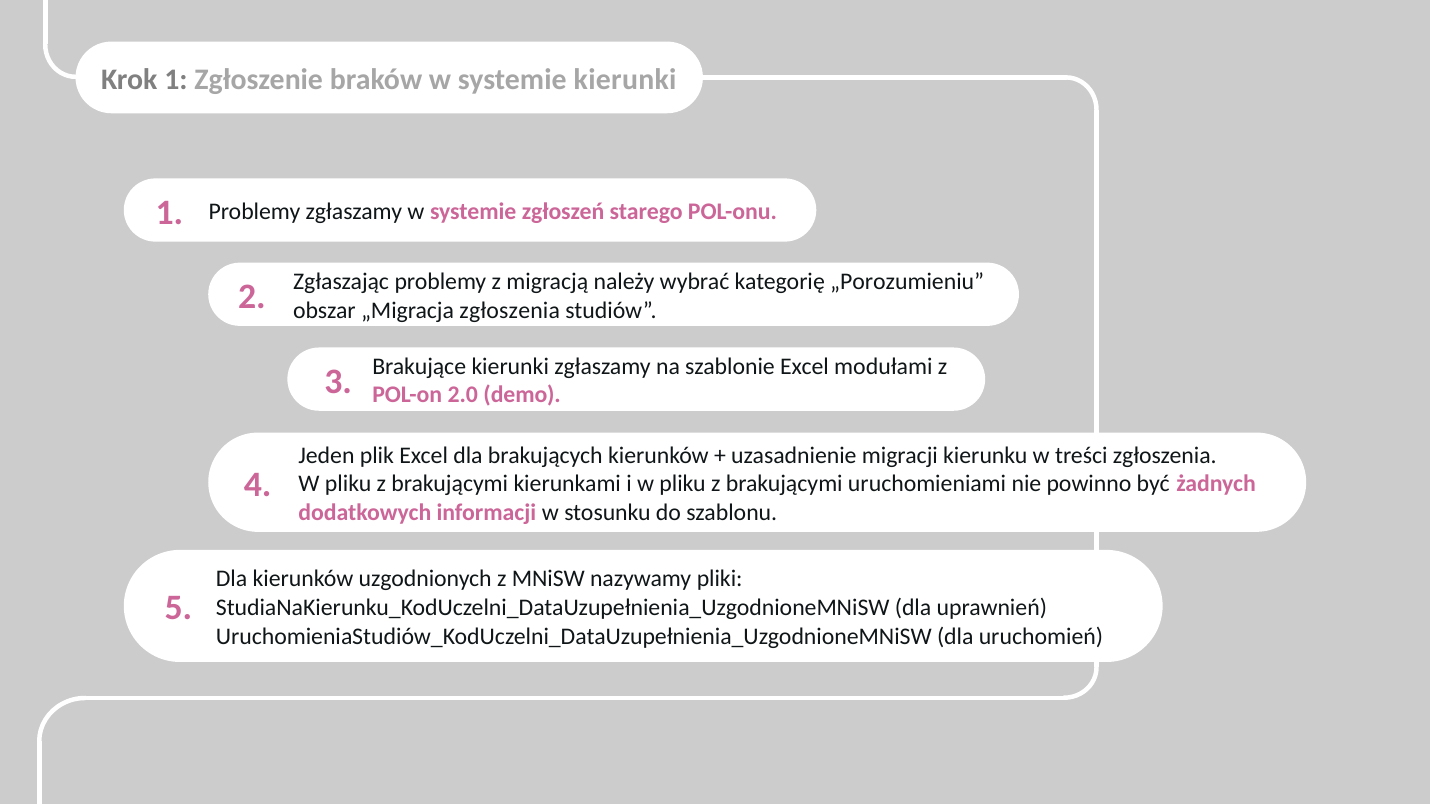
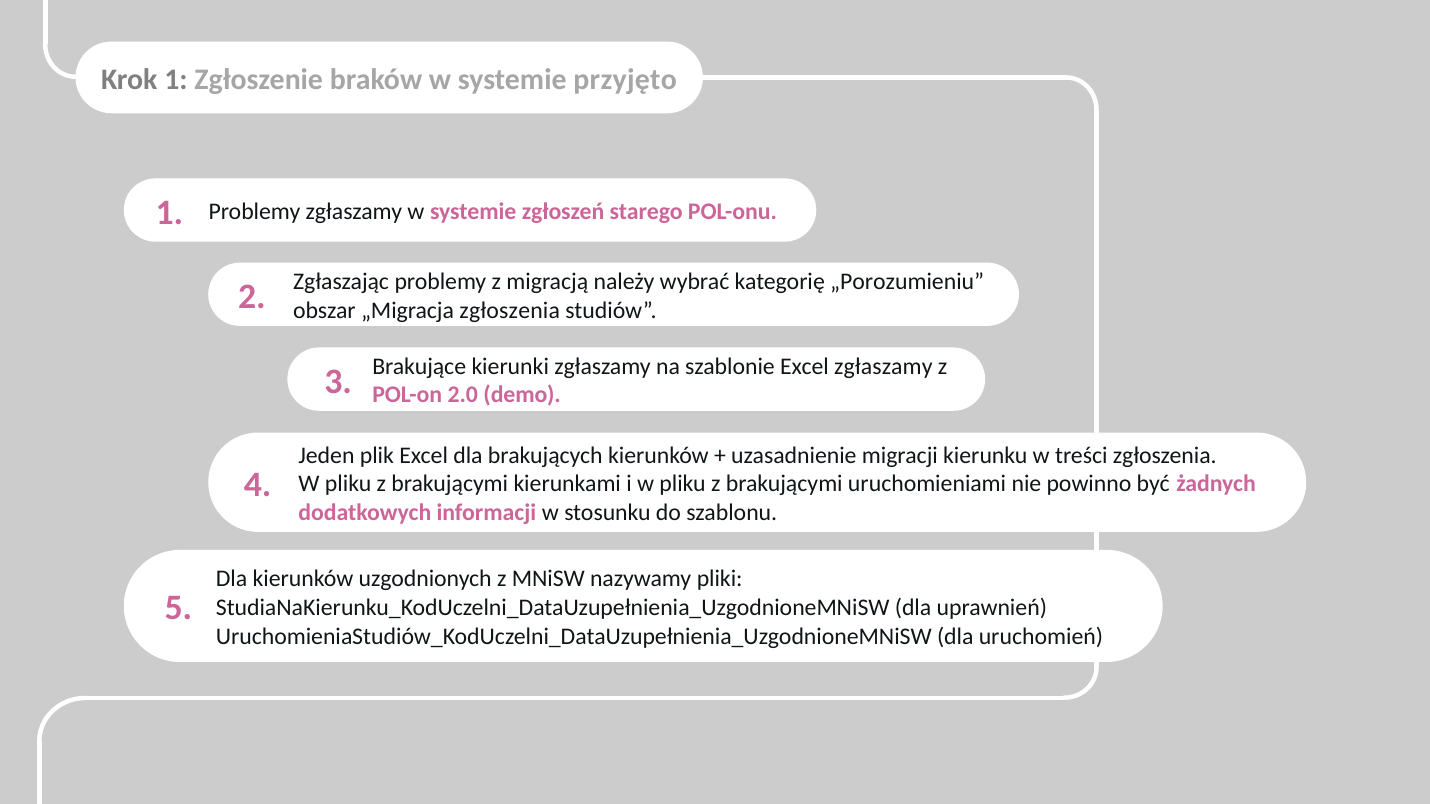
systemie kierunki: kierunki -> przyjęto
Excel modułami: modułami -> zgłaszamy
